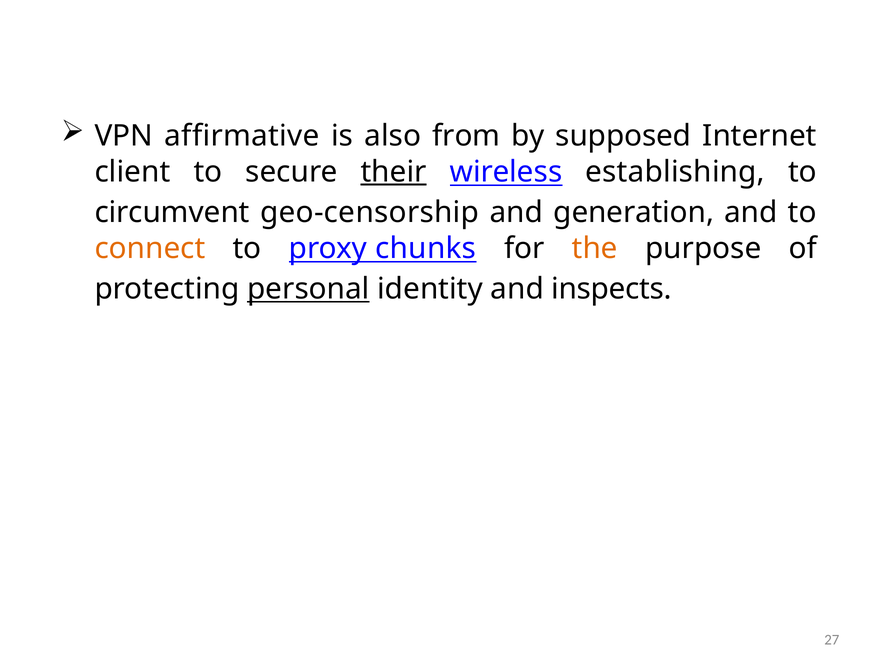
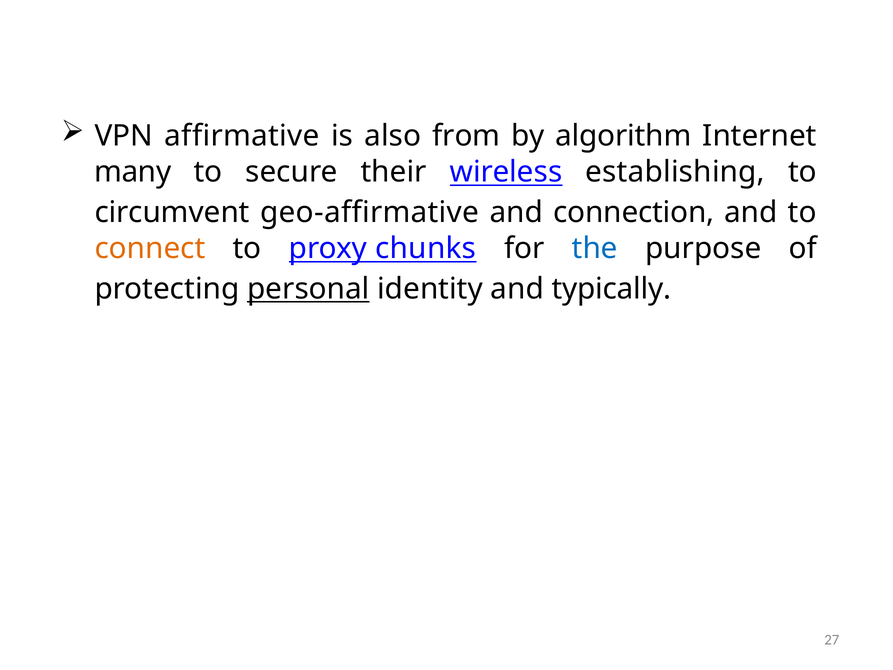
supposed: supposed -> algorithm
client: client -> many
their underline: present -> none
geo-censorship: geo-censorship -> geo-affirmative
generation: generation -> connection
the colour: orange -> blue
inspects: inspects -> typically
